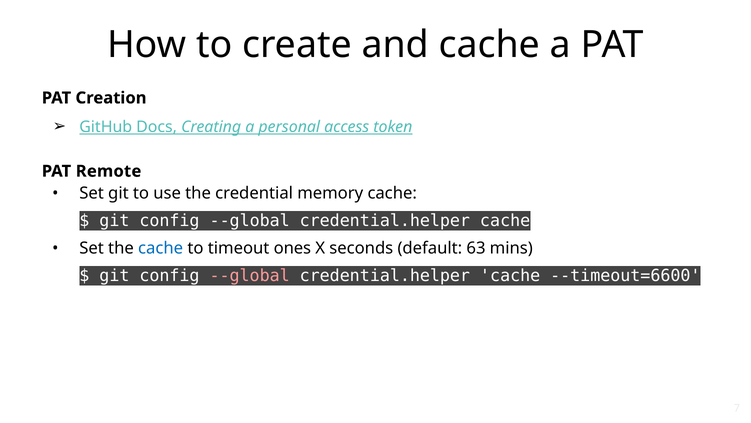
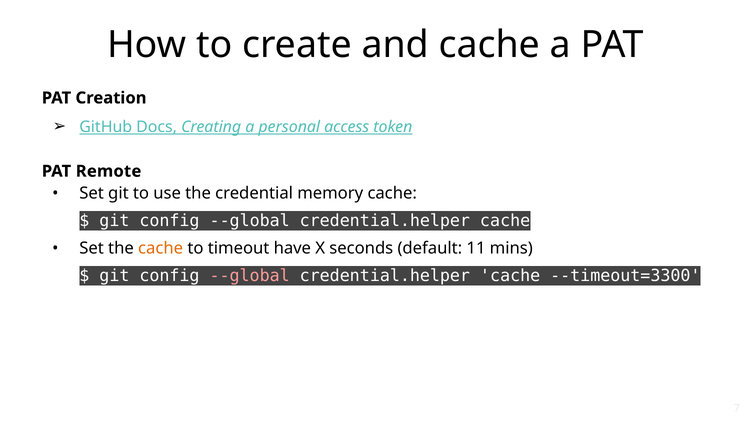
cache at (161, 248) colour: blue -> orange
ones: ones -> have
63: 63 -> 11
--timeout=6600: --timeout=6600 -> --timeout=3300
